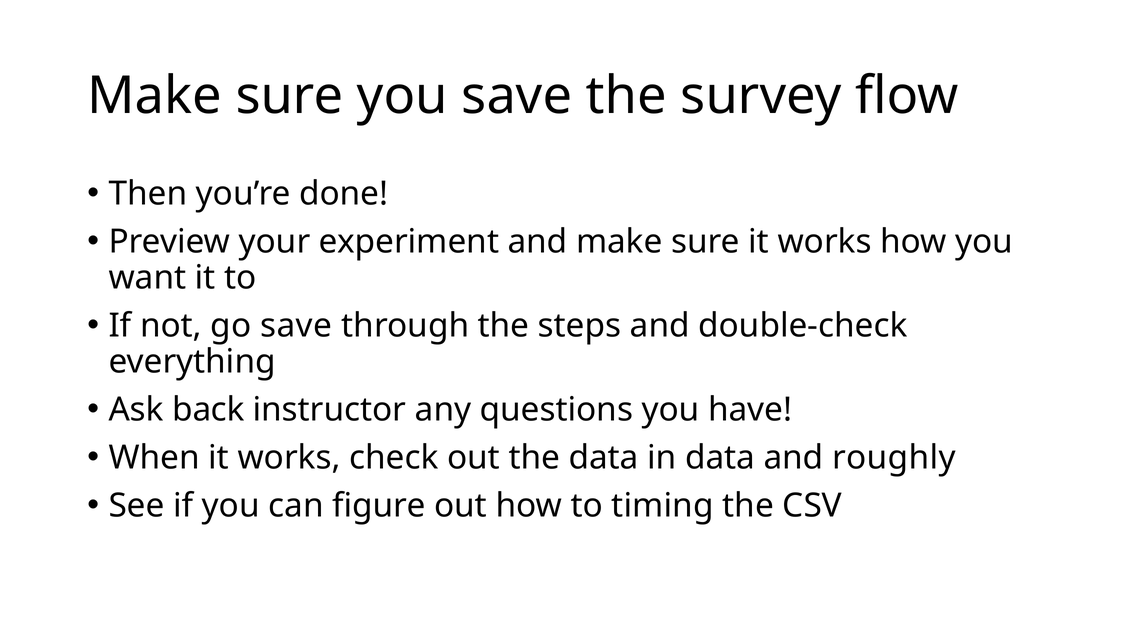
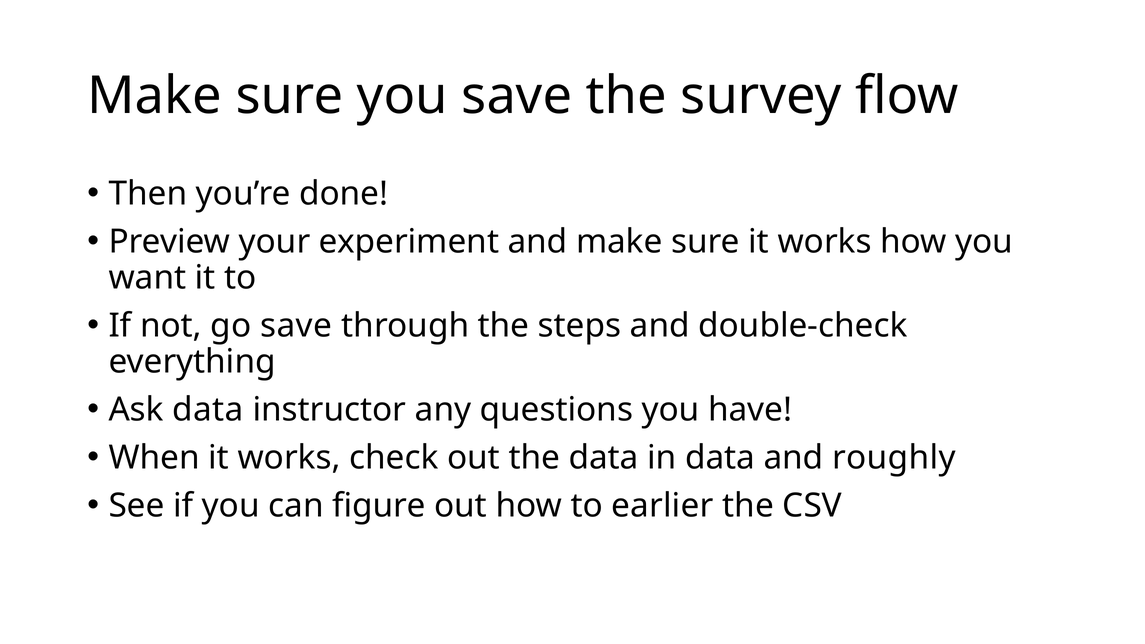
Ask back: back -> data
timing: timing -> earlier
